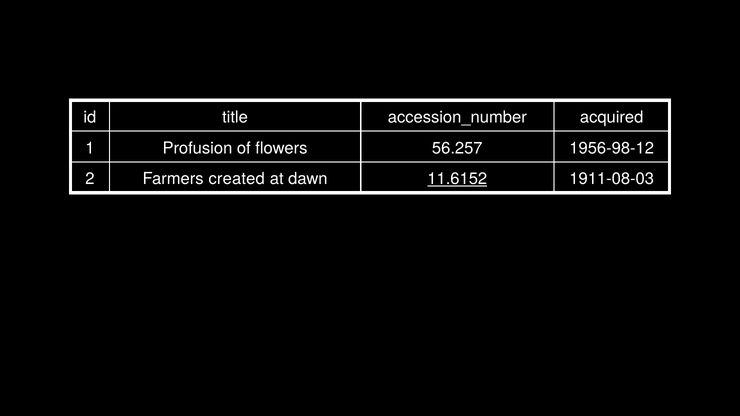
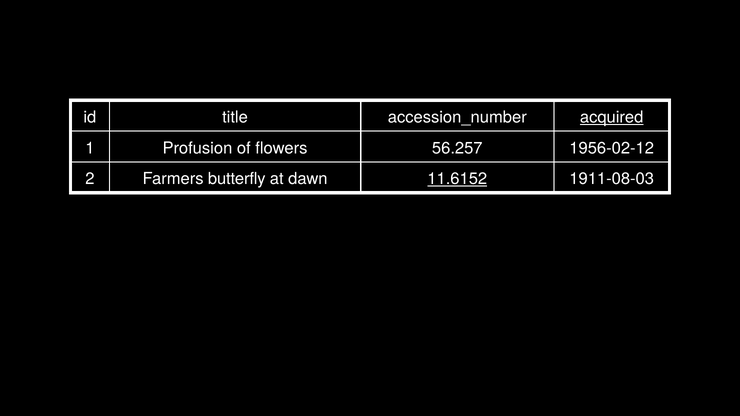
acquired underline: none -> present
1956-98-12: 1956-98-12 -> 1956-02-12
created: created -> butterfly
